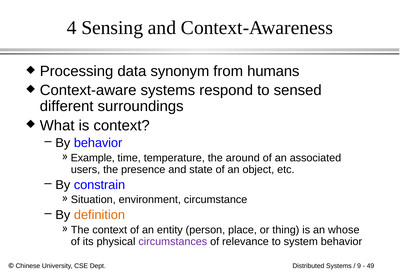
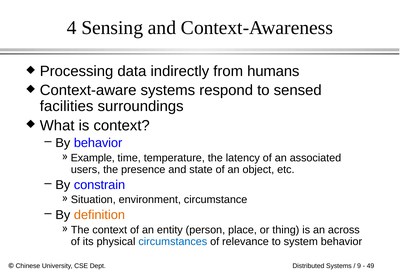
synonym: synonym -> indirectly
different: different -> facilities
around: around -> latency
whose: whose -> across
circumstances colour: purple -> blue
